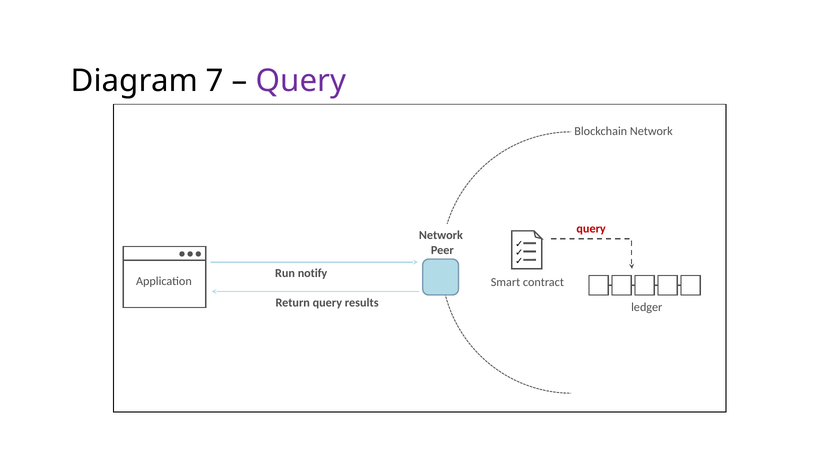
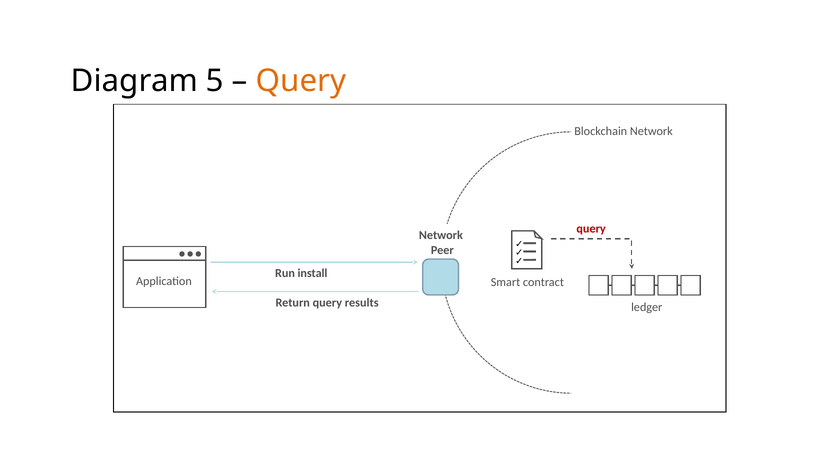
7: 7 -> 5
Query at (301, 81) colour: purple -> orange
notify: notify -> install
